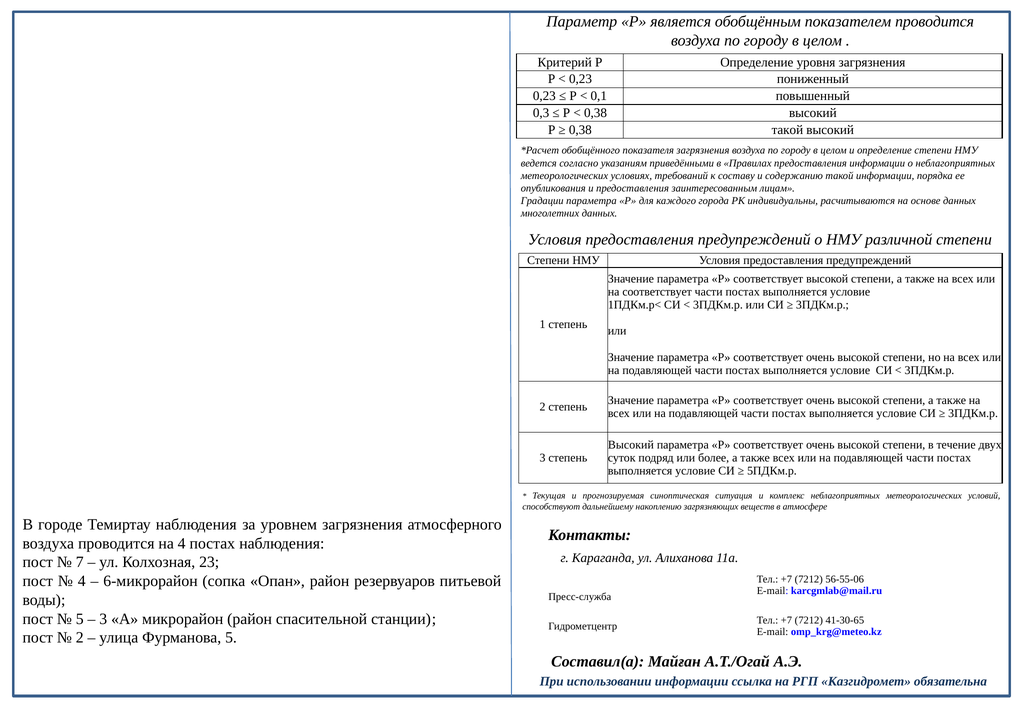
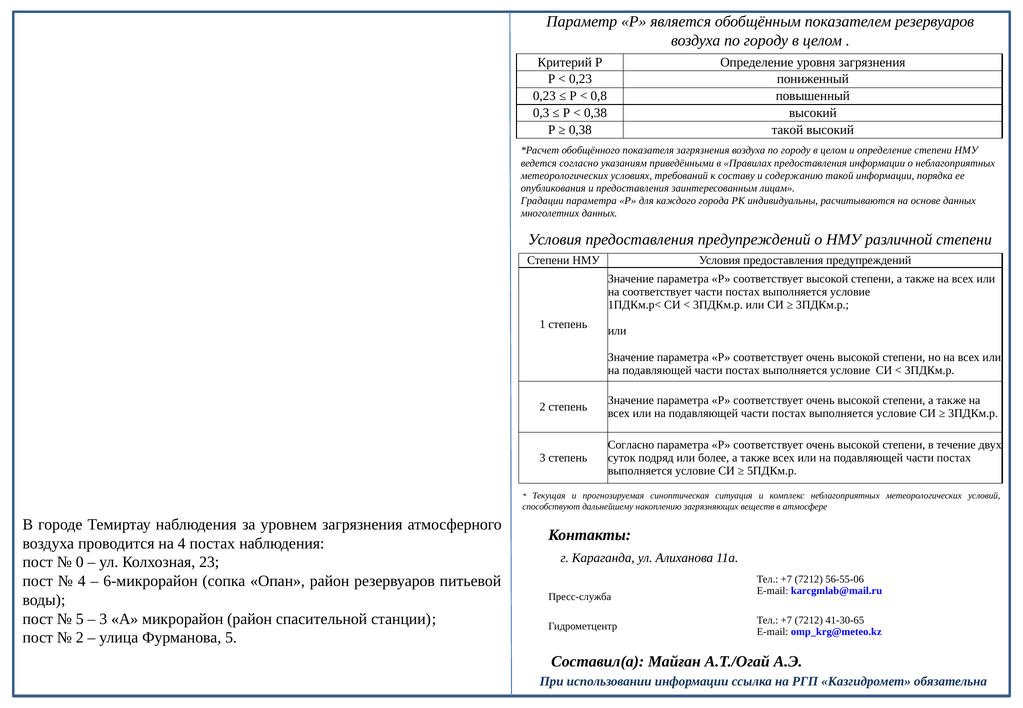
показателем проводится: проводится -> резервуаров
0,1: 0,1 -> 0,8
Высокий at (631, 445): Высокий -> Согласно
7: 7 -> 0
